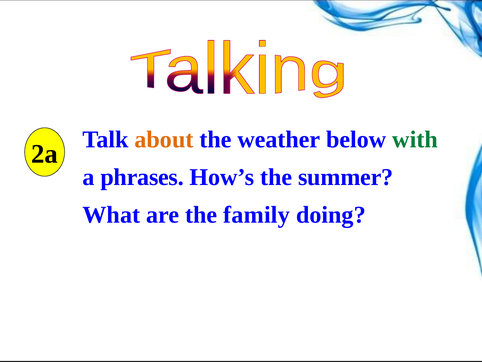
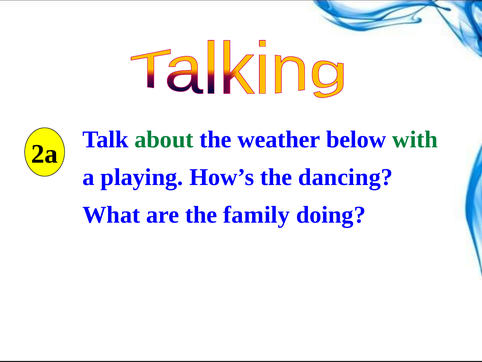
about colour: orange -> green
phrases: phrases -> playing
summer: summer -> dancing
